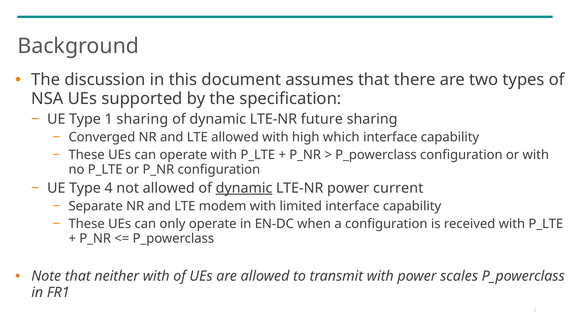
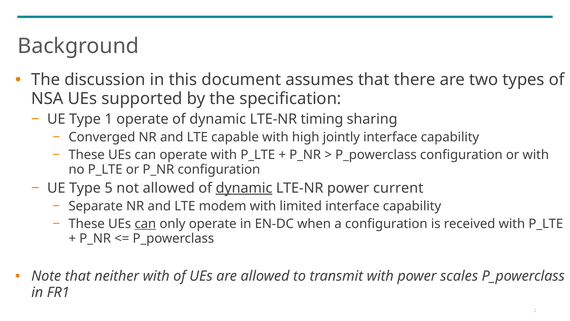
1 sharing: sharing -> operate
future: future -> timing
LTE allowed: allowed -> capable
which: which -> jointly
4: 4 -> 5
can at (145, 224) underline: none -> present
